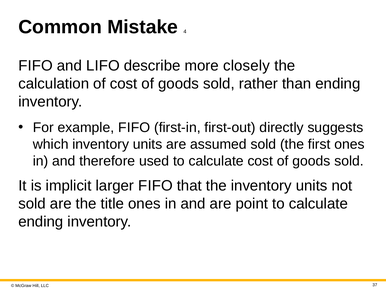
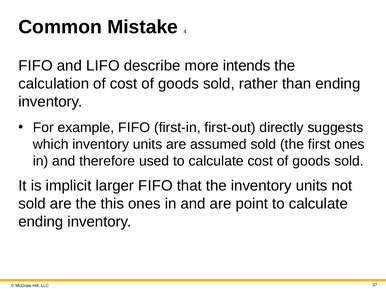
closely: closely -> intends
title: title -> this
